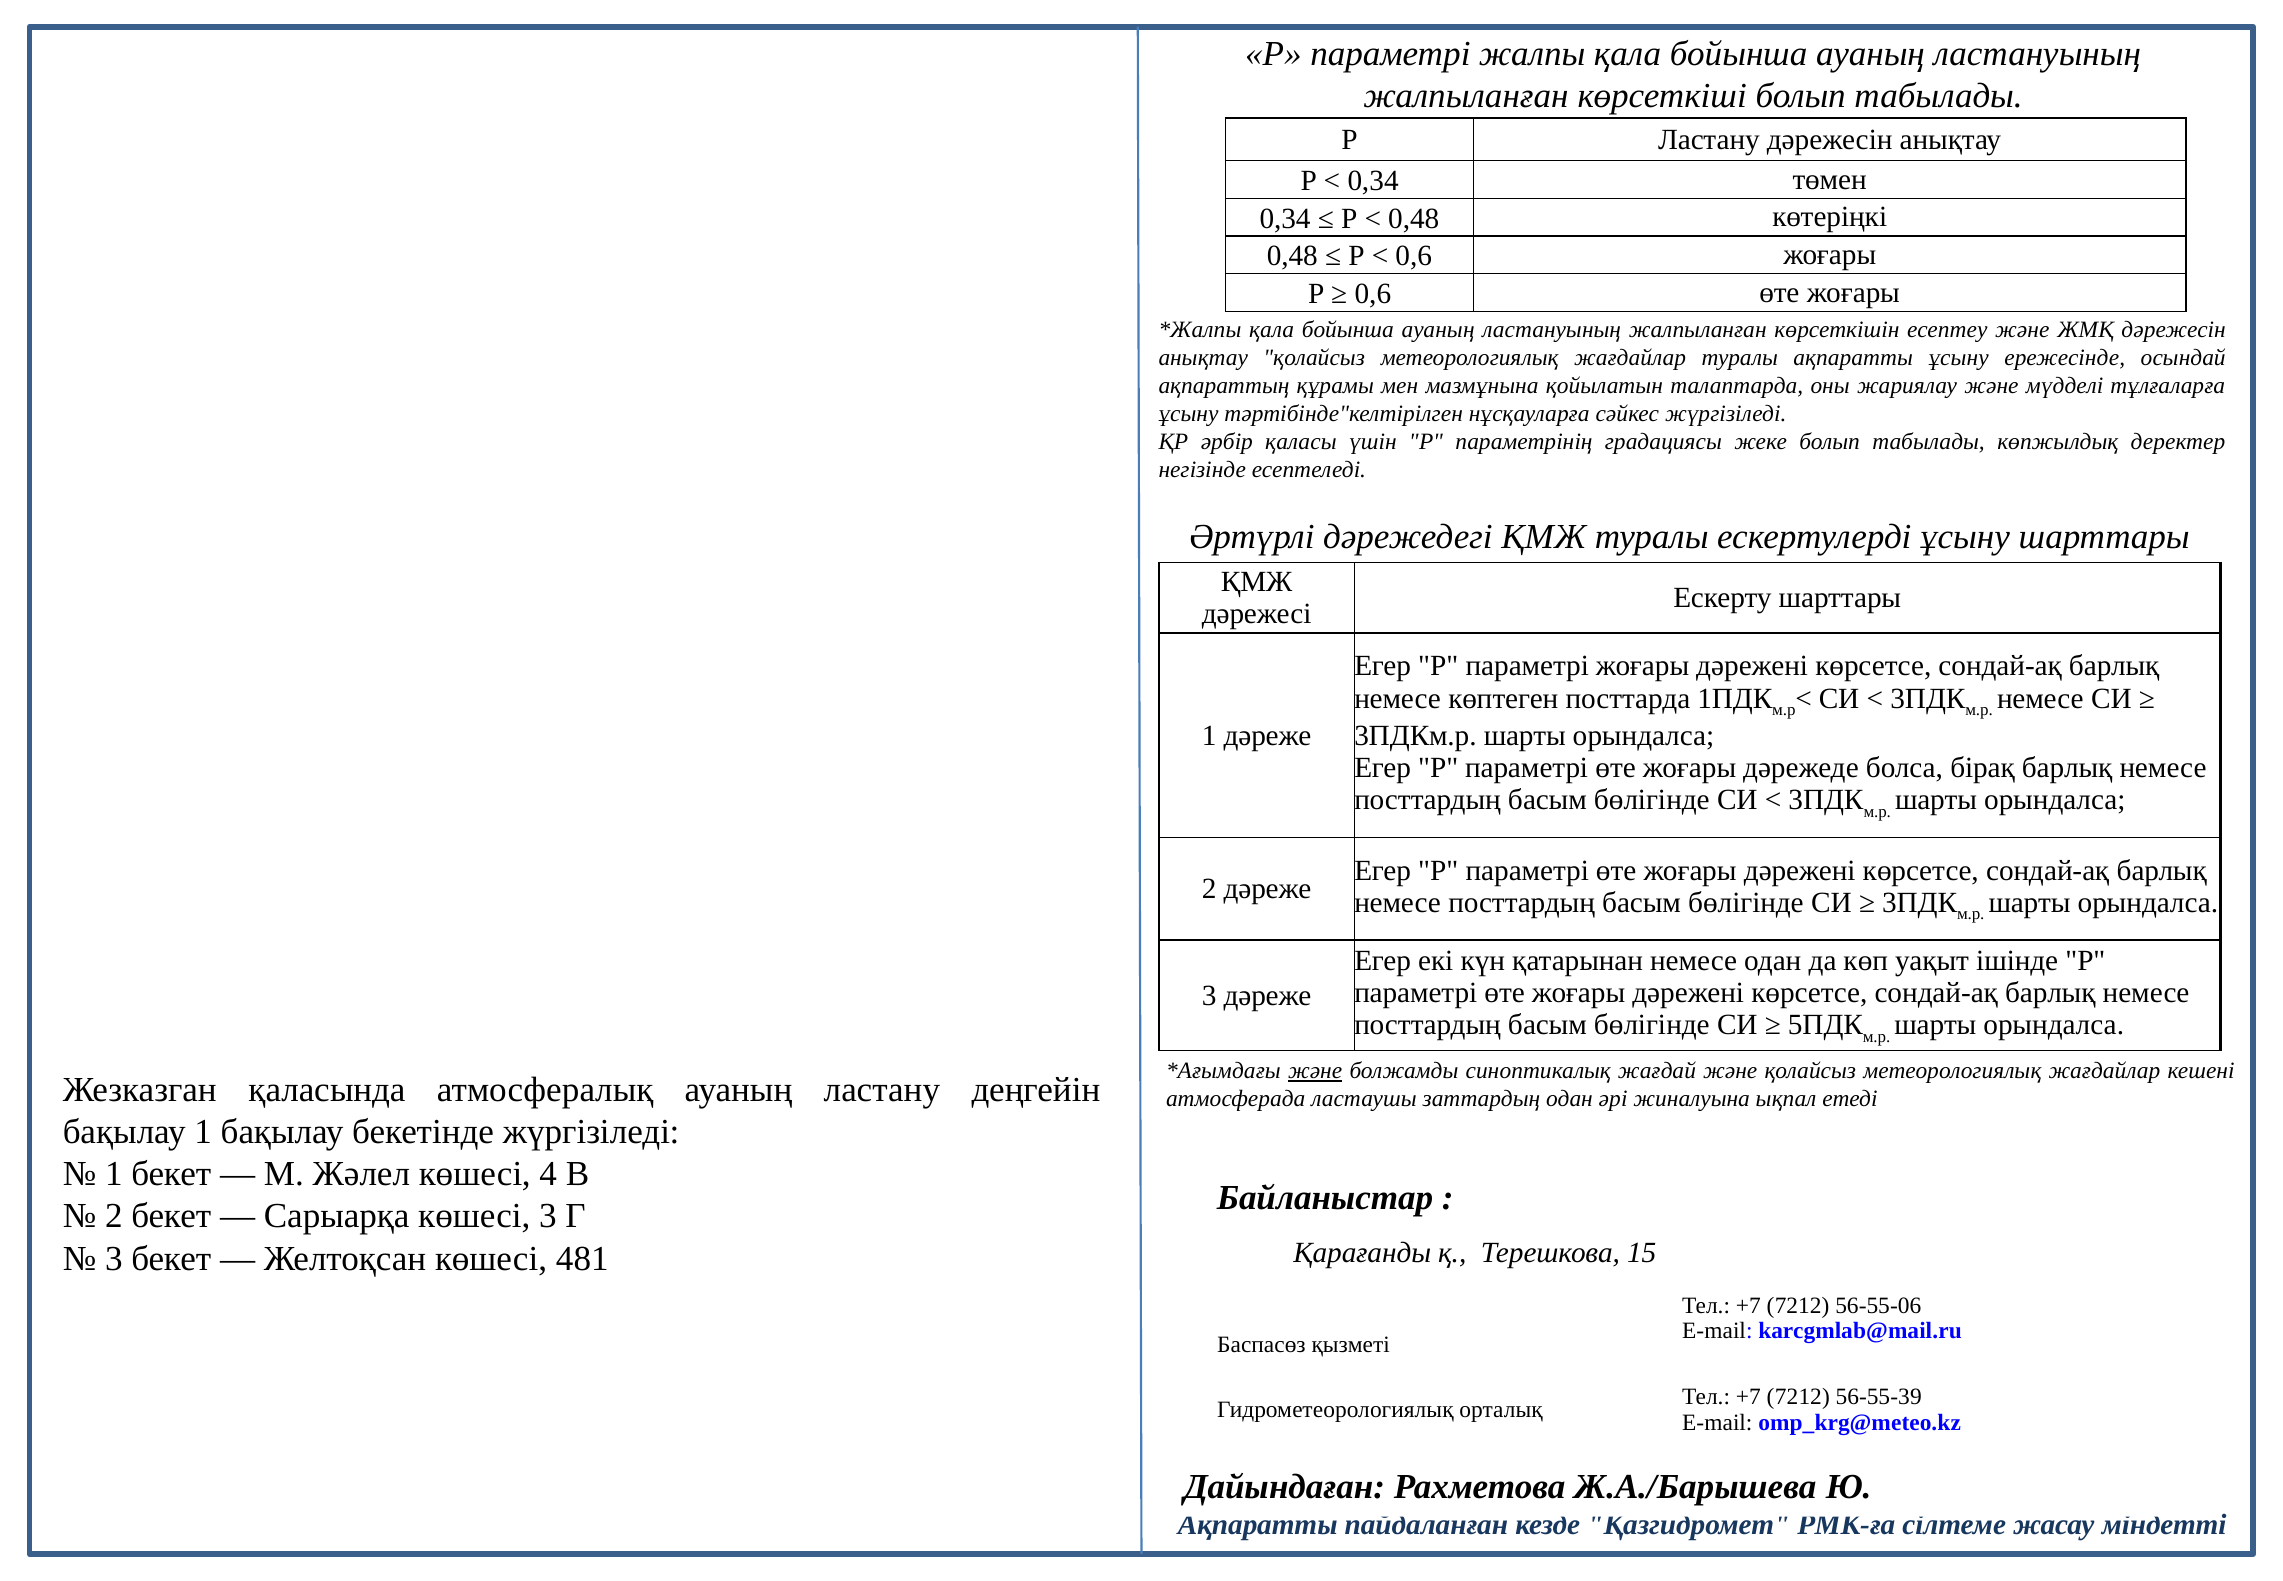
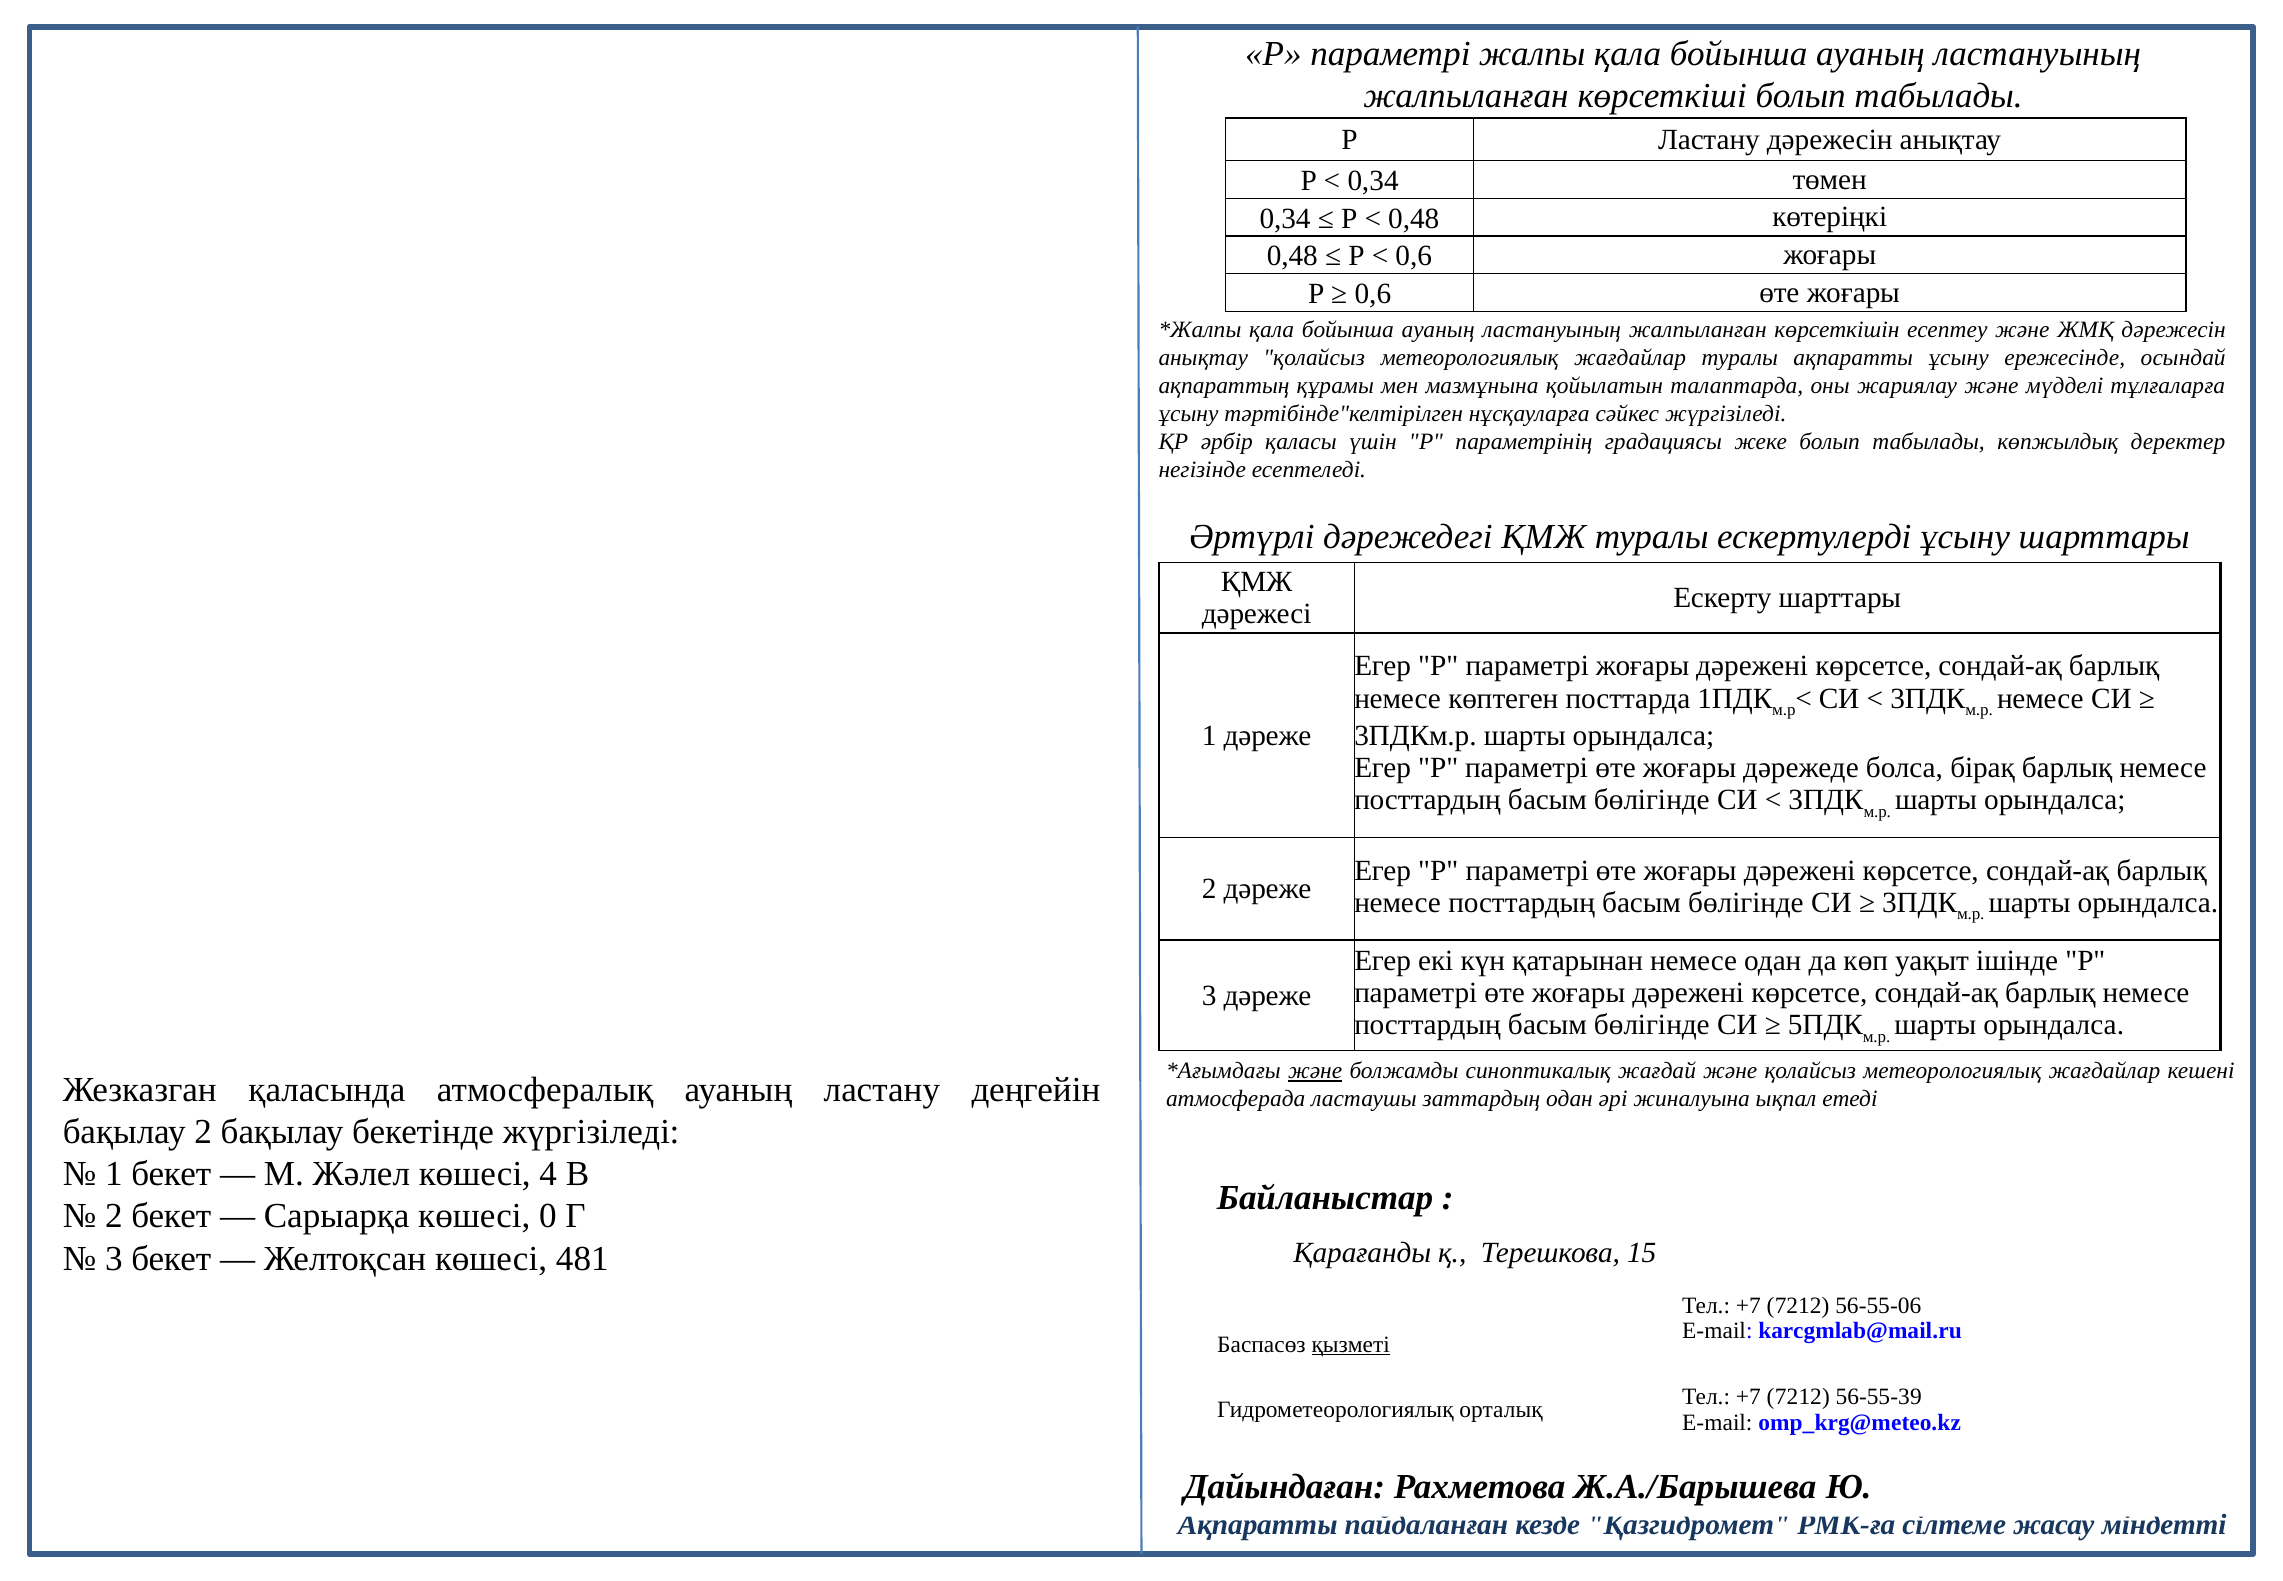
бақылау 1: 1 -> 2
көшесі 3: 3 -> 0
қызметі underline: none -> present
